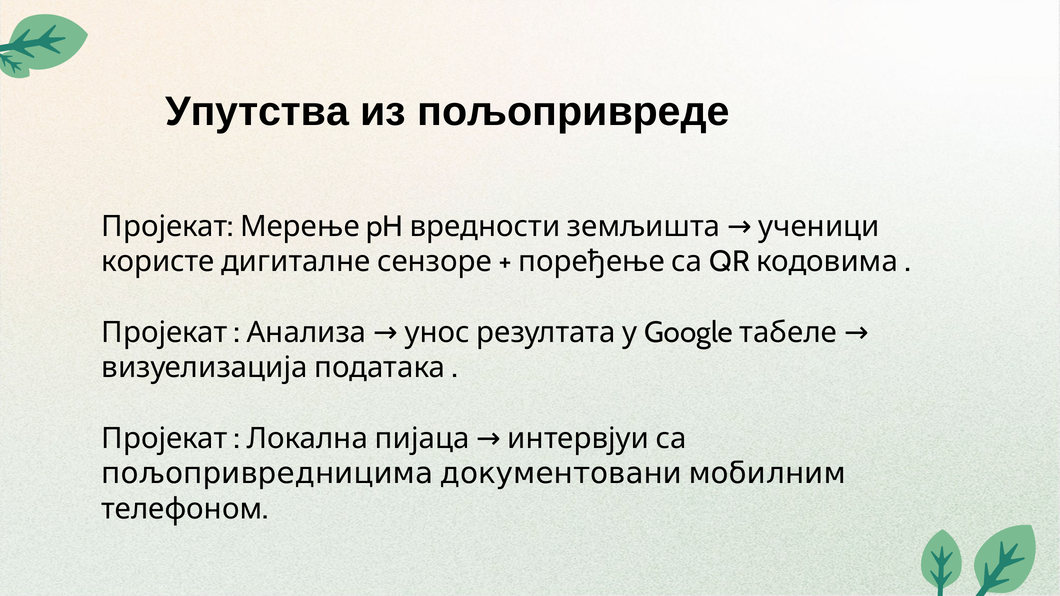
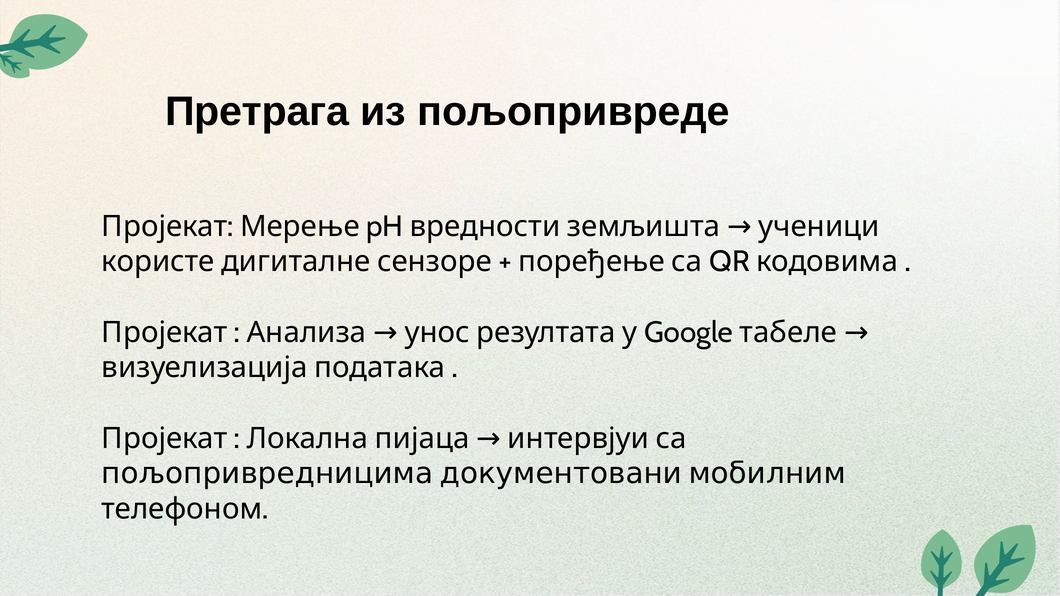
Упутства: Упутства -> Претрага
